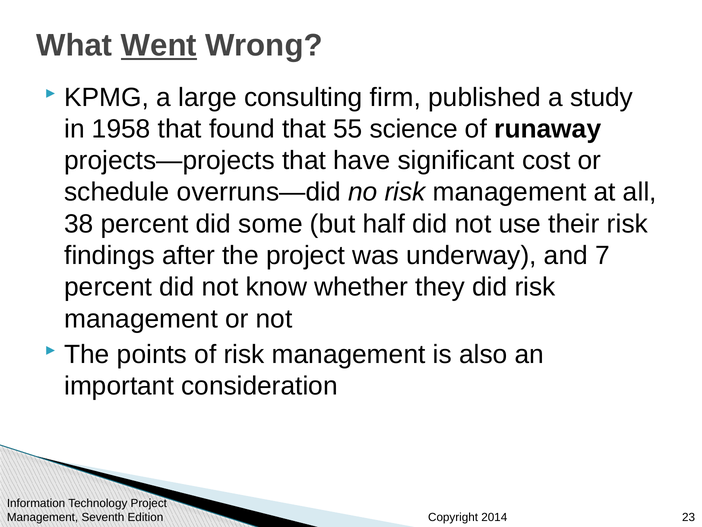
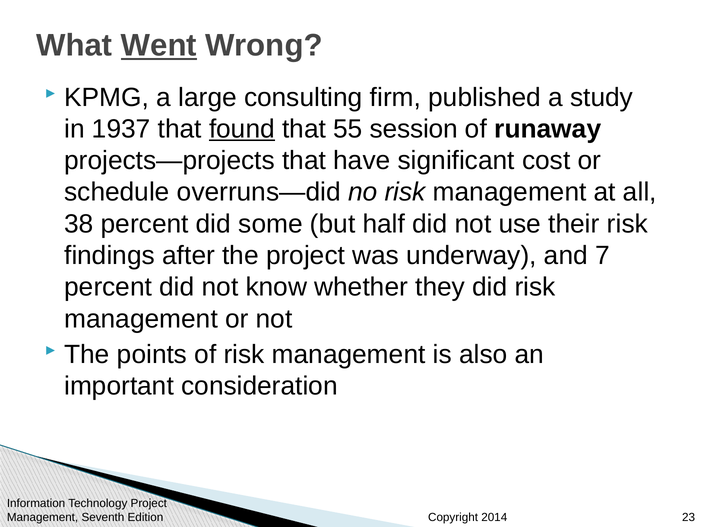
1958: 1958 -> 1937
found underline: none -> present
science: science -> session
